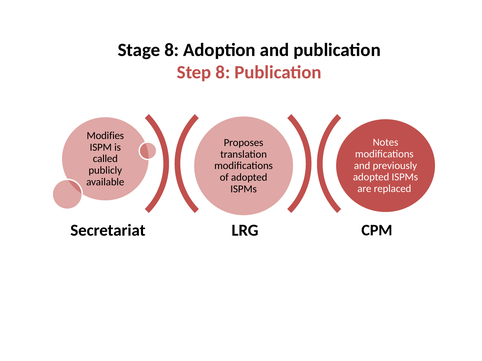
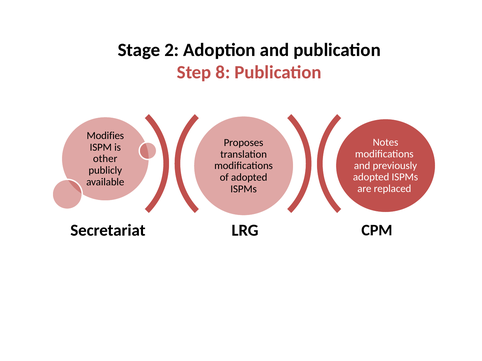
Stage 8: 8 -> 2
called: called -> other
